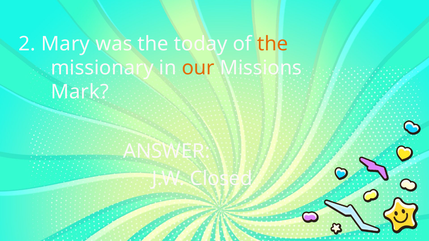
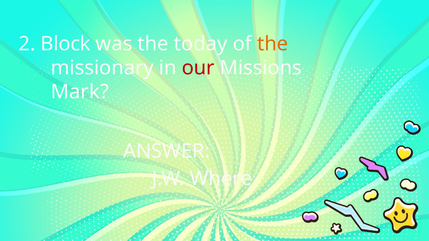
Mary: Mary -> Block
our colour: orange -> red
Closed: Closed -> Where
